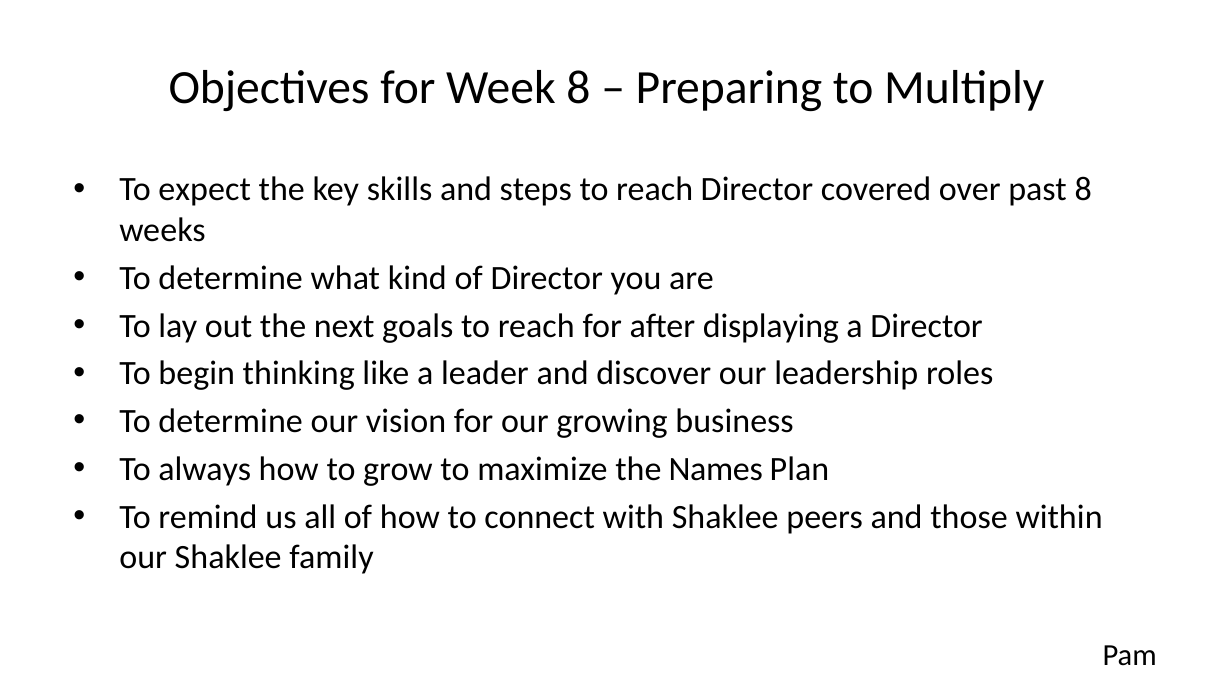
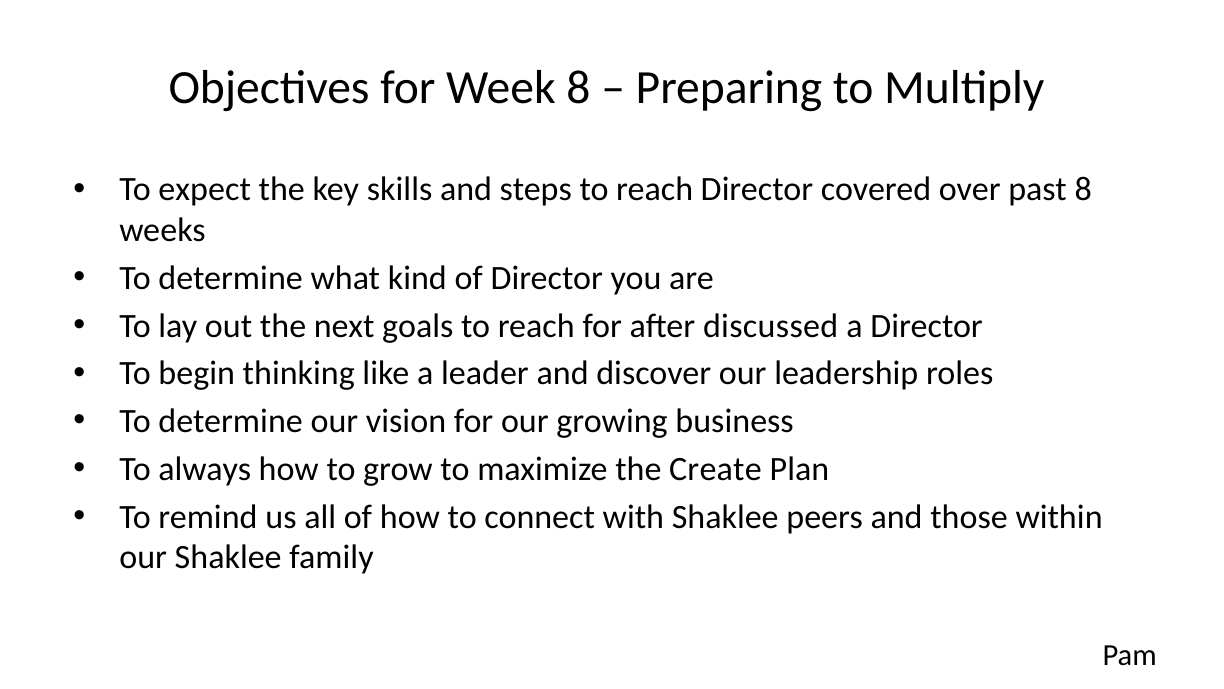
displaying: displaying -> discussed
Names: Names -> Create
